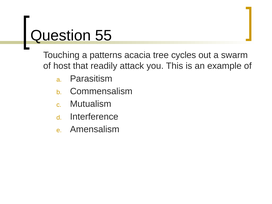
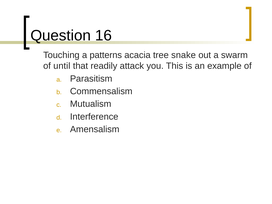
55: 55 -> 16
cycles: cycles -> snake
host: host -> until
